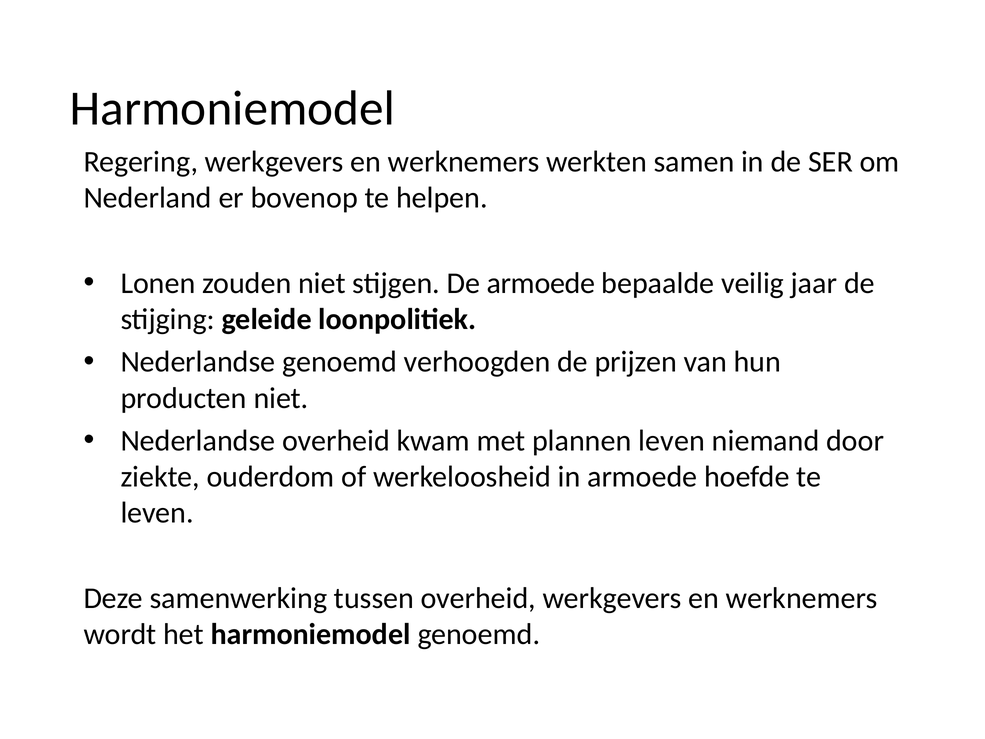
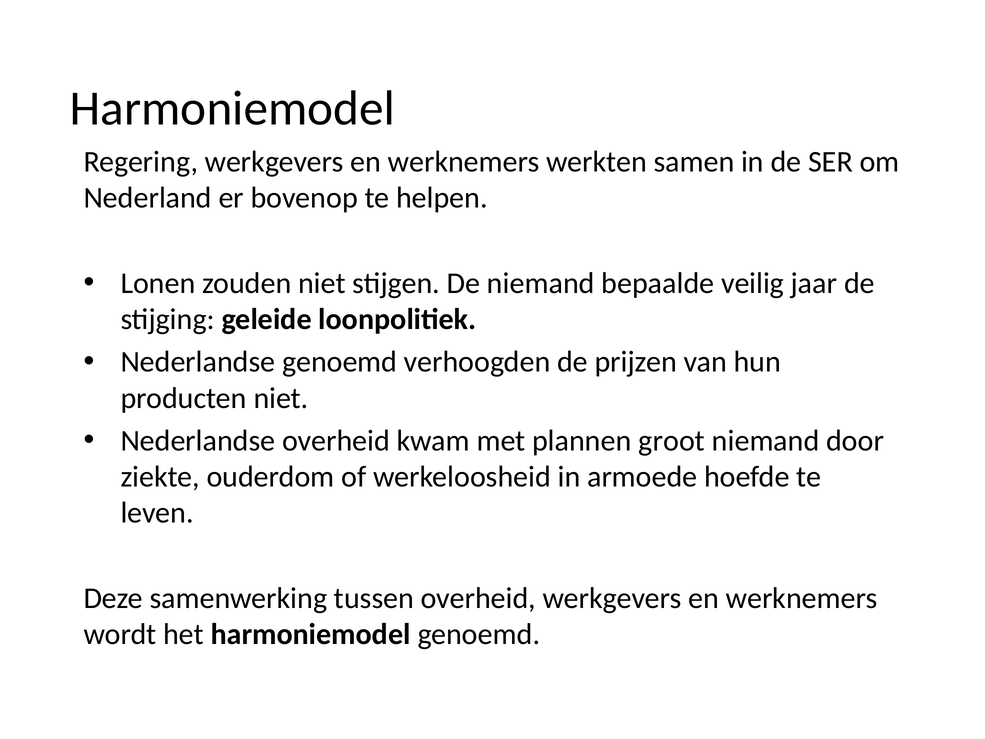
De armoede: armoede -> niemand
plannen leven: leven -> groot
